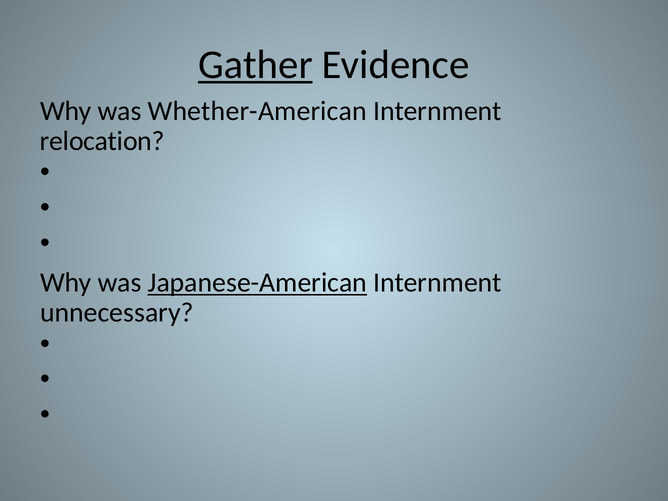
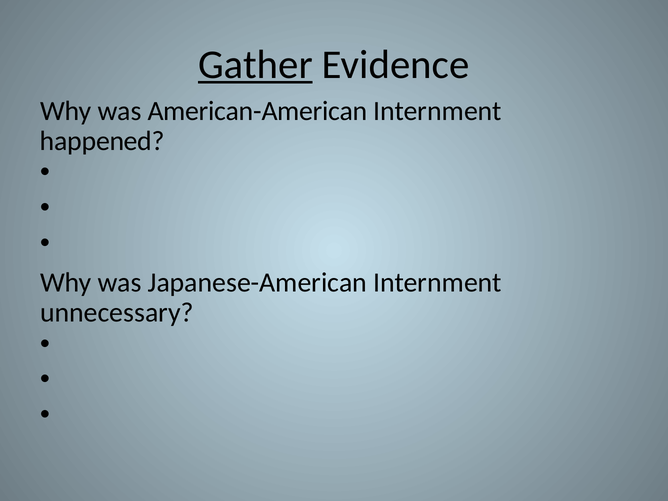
Whether-American: Whether-American -> American-American
relocation: relocation -> happened
Japanese-American underline: present -> none
